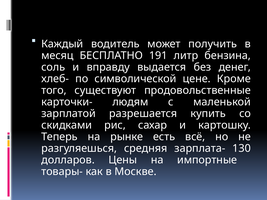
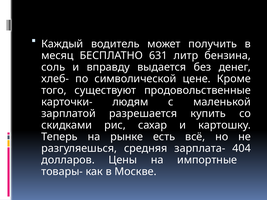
191: 191 -> 631
130: 130 -> 404
